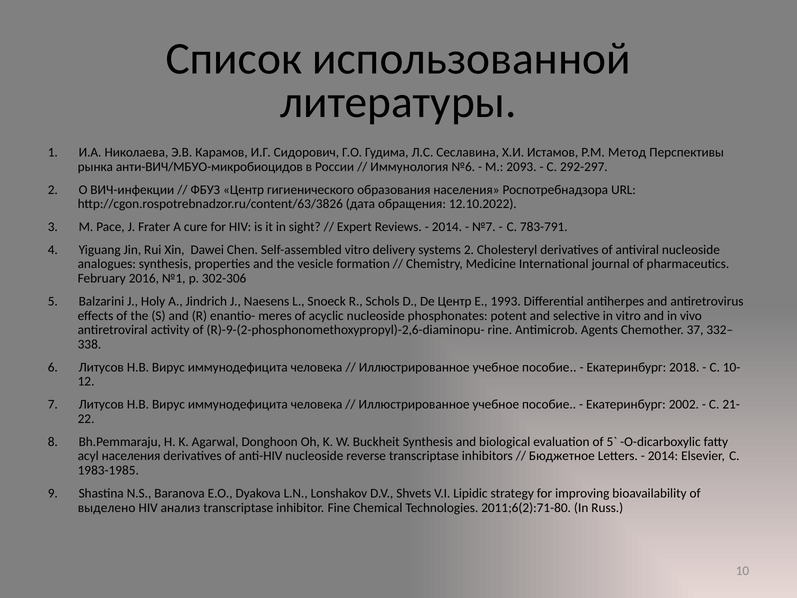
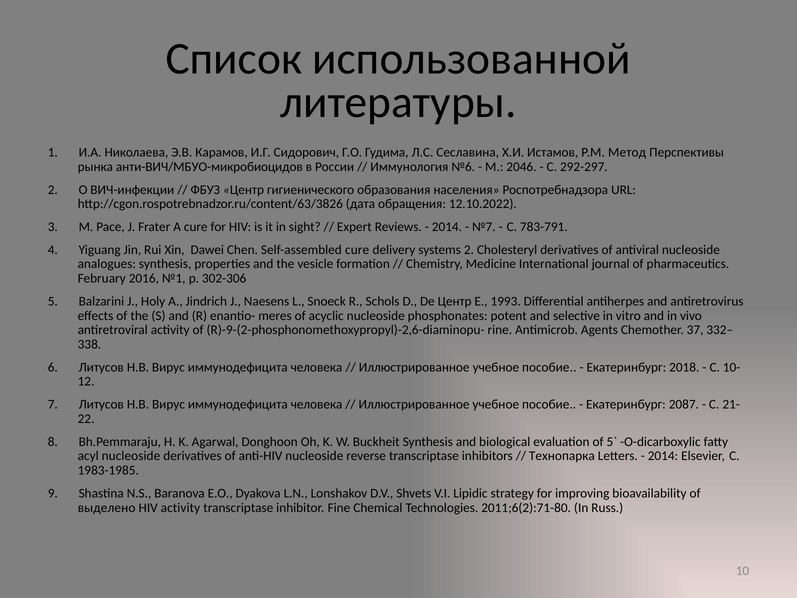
2093: 2093 -> 2046
Self-assembled vitro: vitro -> cure
2002: 2002 -> 2087
acyl населения: населения -> nucleoside
Бюджетное: Бюджетное -> Технопарка
HIV анализ: анализ -> activity
